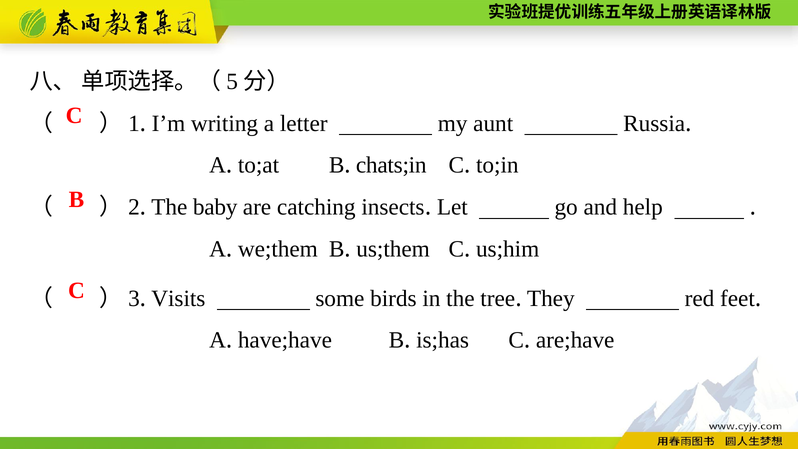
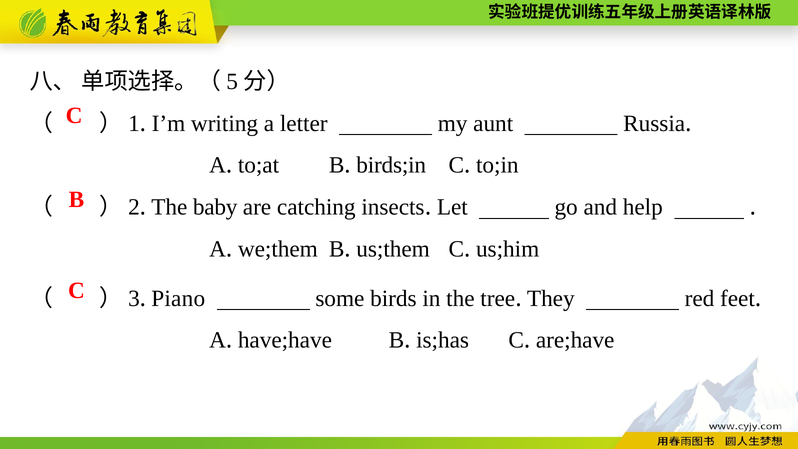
chats;in: chats;in -> birds;in
Visits: Visits -> Piano
